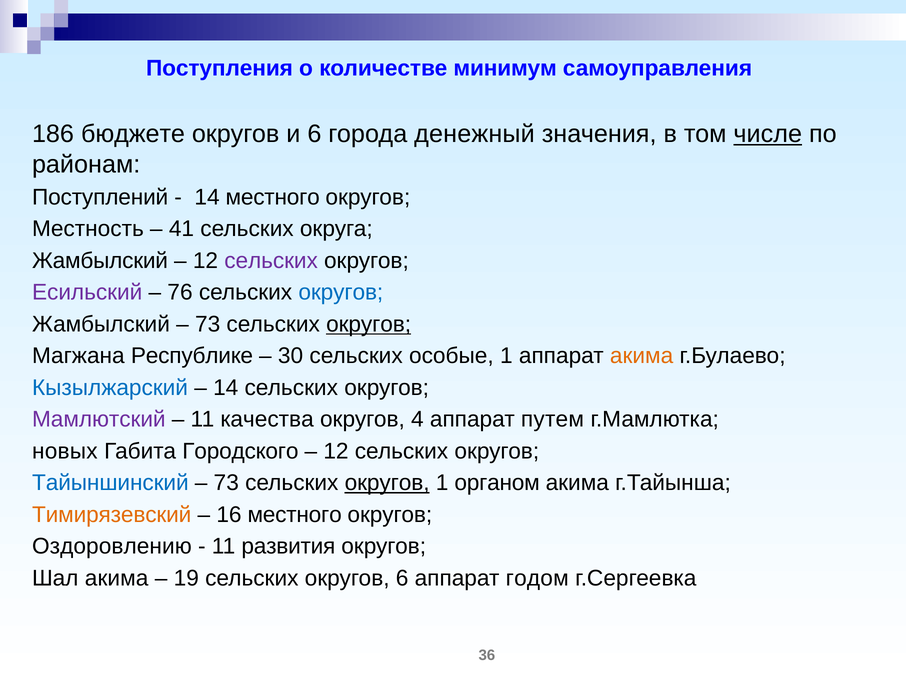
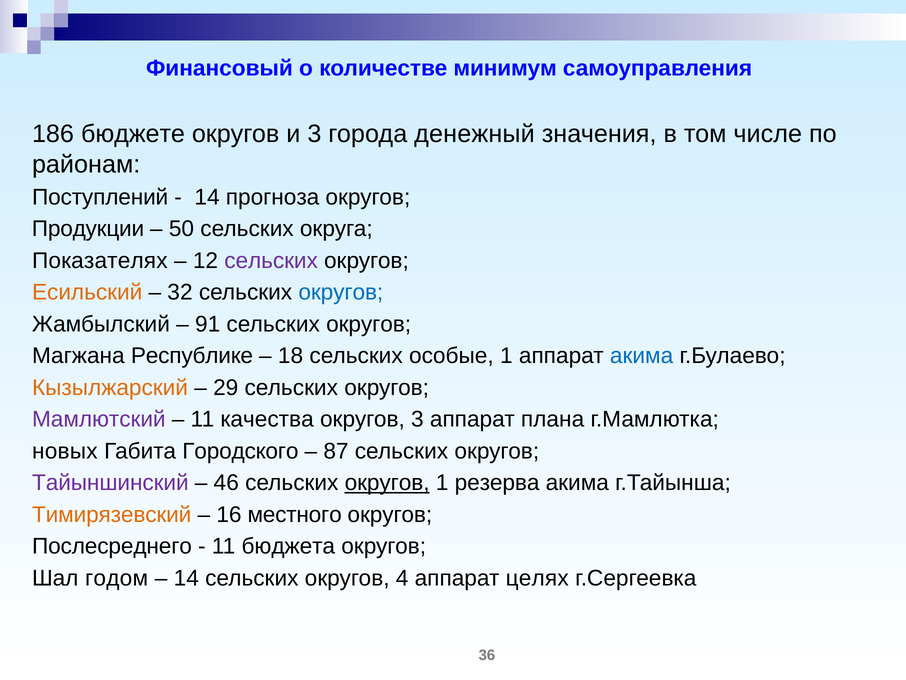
Поступления: Поступления -> Финансовый
и 6: 6 -> 3
числе underline: present -> none
14 местного: местного -> прогноза
Местность: Местность -> Продукции
41: 41 -> 50
Жамбылский at (100, 261): Жамбылский -> Показателях
Есильский colour: purple -> orange
76: 76 -> 32
73 at (208, 324): 73 -> 91
округов at (369, 324) underline: present -> none
30: 30 -> 18
акима at (642, 356) colour: orange -> blue
Кызылжарский colour: blue -> orange
14 at (226, 387): 14 -> 29
округов 4: 4 -> 3
путем: путем -> плана
12 at (336, 451): 12 -> 87
Тайыншинский colour: blue -> purple
73 at (226, 483): 73 -> 46
органом: органом -> резерва
Оздоровлению: Оздоровлению -> Послесреднего
развития: развития -> бюджета
Шал акима: акима -> годом
19 at (186, 578): 19 -> 14
округов 6: 6 -> 4
годом: годом -> целях
